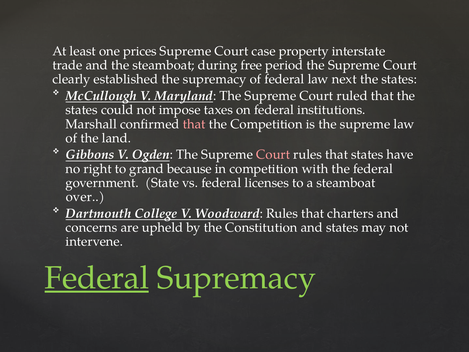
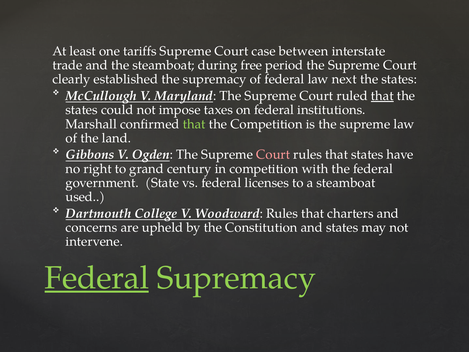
prices: prices -> tariffs
property: property -> between
that at (382, 96) underline: none -> present
that at (194, 124) colour: pink -> light green
because: because -> century
over: over -> used
